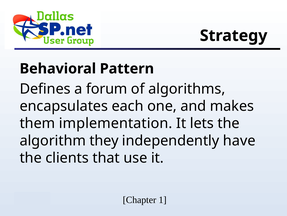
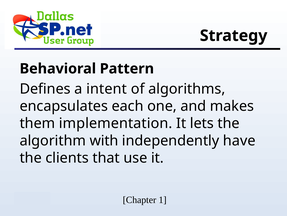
forum: forum -> intent
they: they -> with
